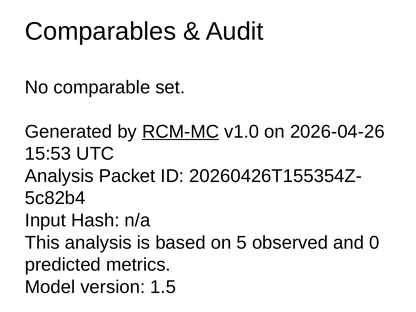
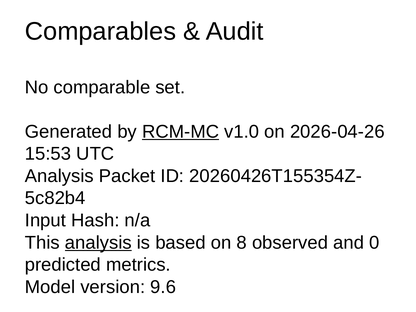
analysis at (98, 243) underline: none -> present
5: 5 -> 8
1.5: 1.5 -> 9.6
